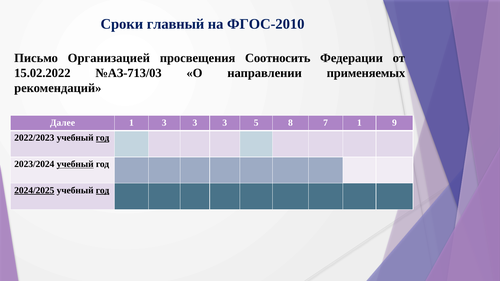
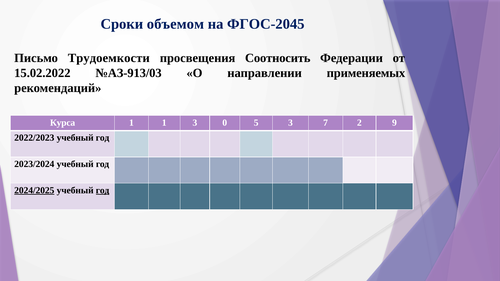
главный: главный -> объемом
ФГОС-2010: ФГОС-2010 -> ФГОС-2045
Организацией: Организацией -> Трудоемкости
№АЗ-713/03: №АЗ-713/03 -> №АЗ-913/03
Далее: Далее -> Курса
1 3: 3 -> 1
3 at (225, 123): 3 -> 0
5 8: 8 -> 3
7 1: 1 -> 2
год at (103, 138) underline: present -> none
учебный at (75, 164) underline: present -> none
